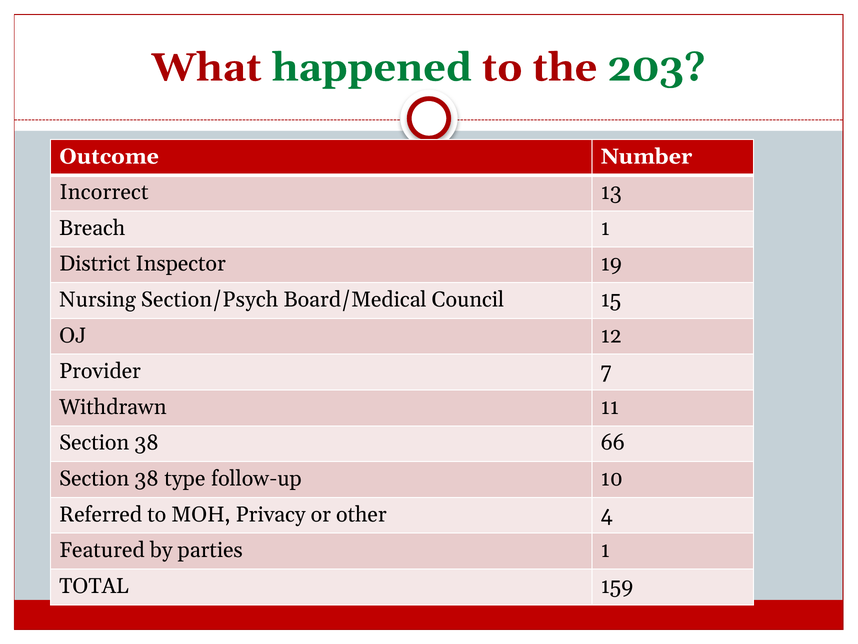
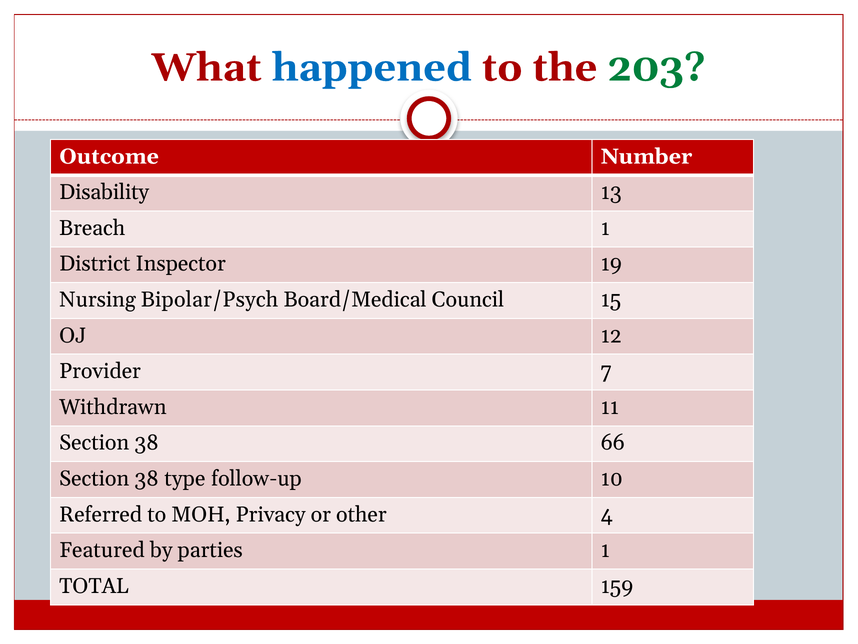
happened colour: green -> blue
Incorrect: Incorrect -> Disability
Section/Psych: Section/Psych -> Bipolar/Psych
